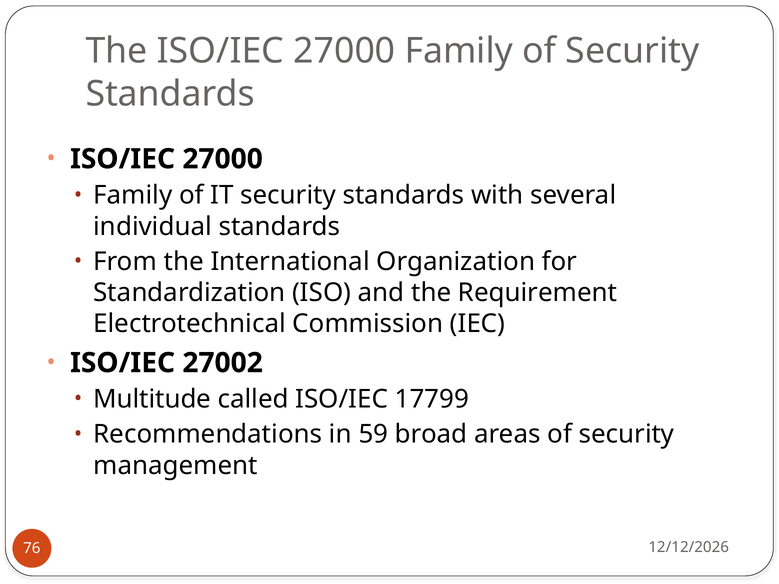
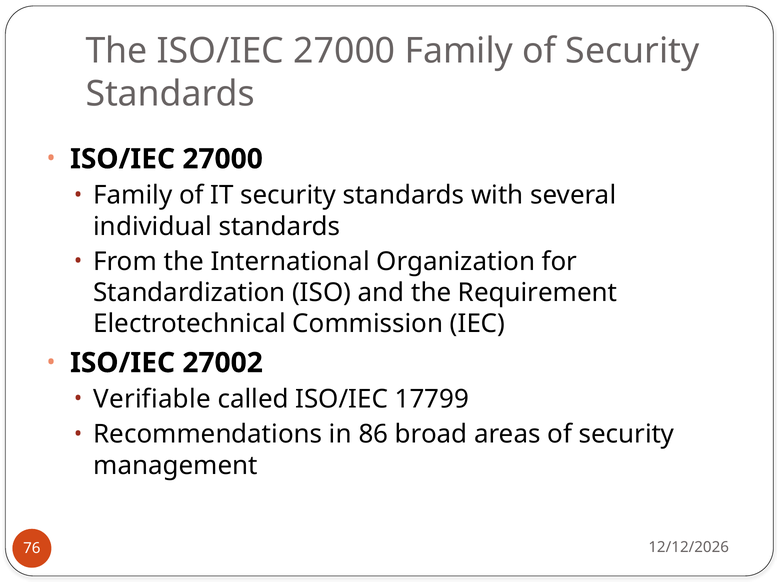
Multitude: Multitude -> Verifiable
59: 59 -> 86
